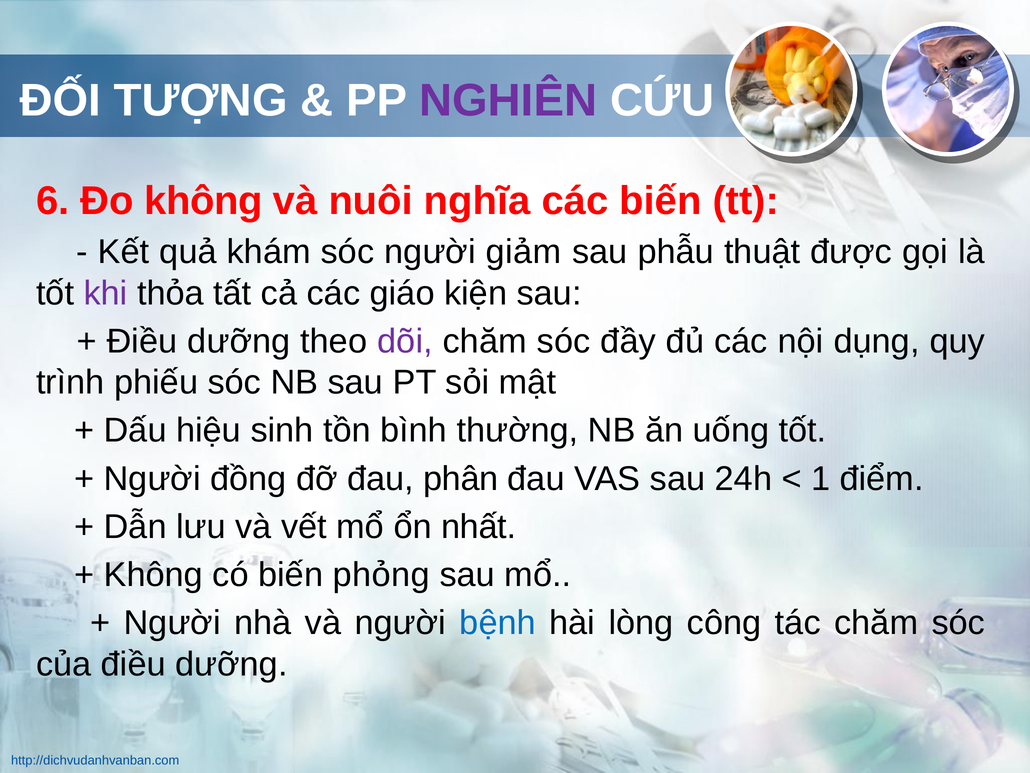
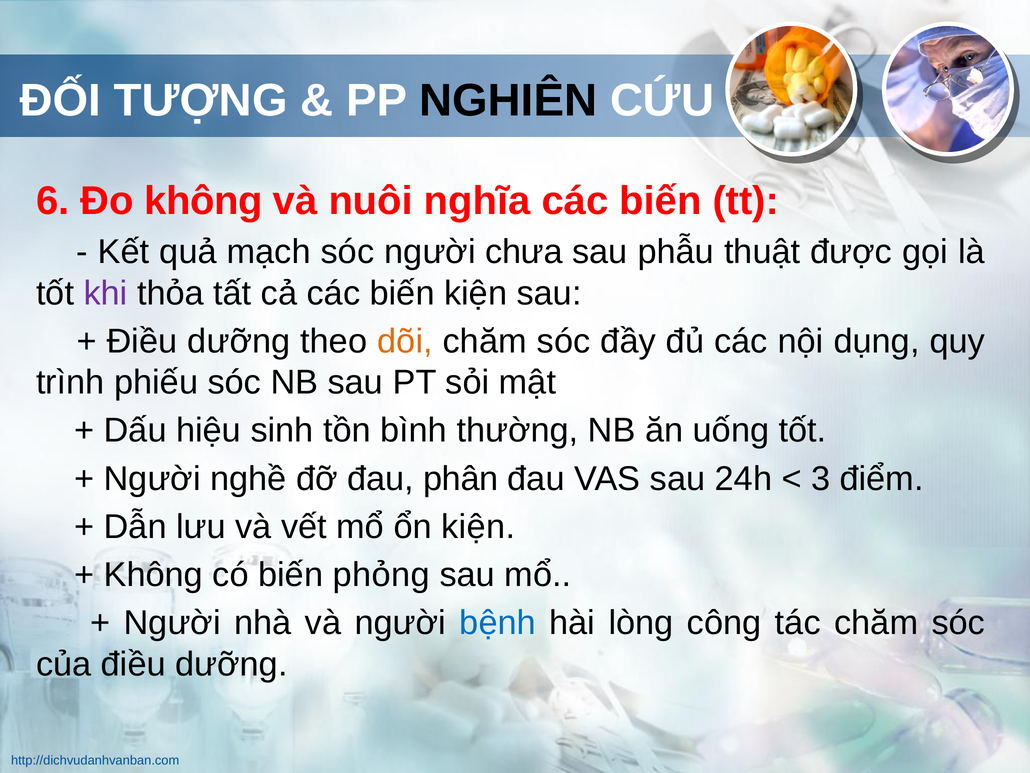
NGHIÊN colour: purple -> black
khám: khám -> mạch
giảm: giảm -> chưa
cả các giáo: giáo -> biến
dõi colour: purple -> orange
đồng: đồng -> nghề
1: 1 -> 3
ổn nhất: nhất -> kiện
